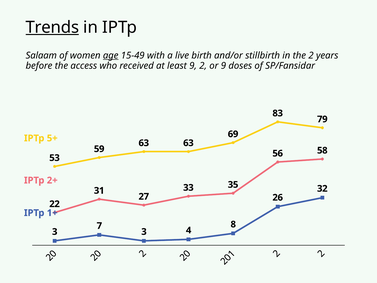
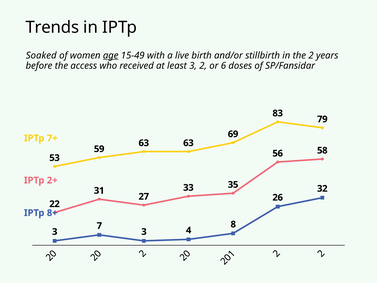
Trends underline: present -> none
Salaam: Salaam -> Soaked
least 9: 9 -> 3
or 9: 9 -> 6
5+: 5+ -> 7+
1+: 1+ -> 8+
